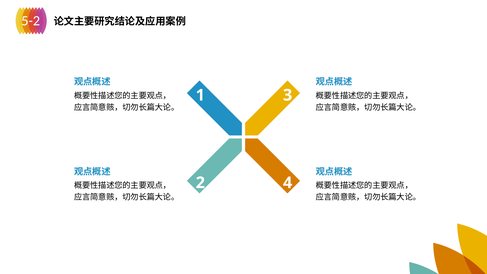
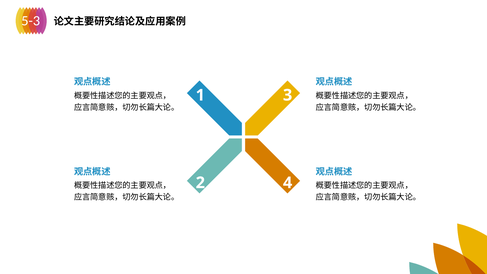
5-2: 5-2 -> 5-3
